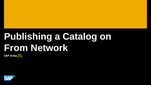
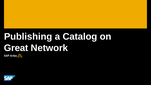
From: From -> Great
